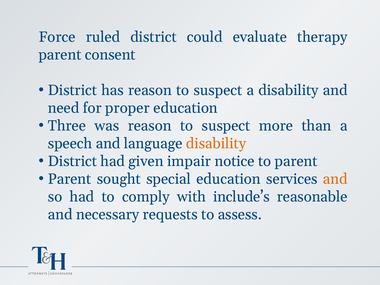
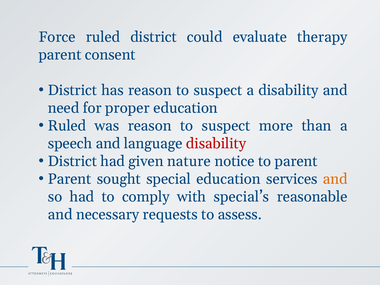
Three at (67, 126): Three -> Ruled
disability at (216, 144) colour: orange -> red
impair: impair -> nature
include’s: include’s -> special’s
